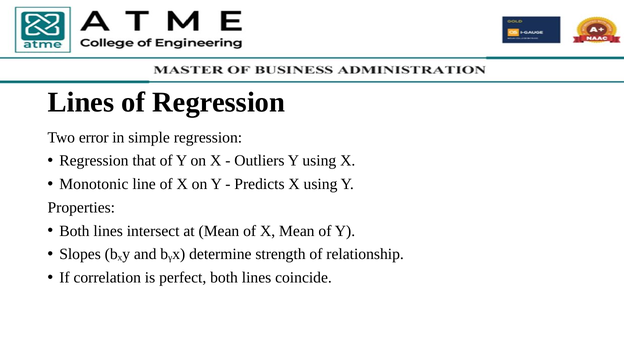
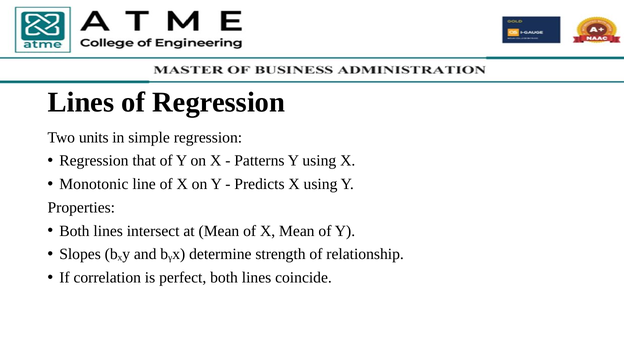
error: error -> units
Outliers: Outliers -> Patterns
